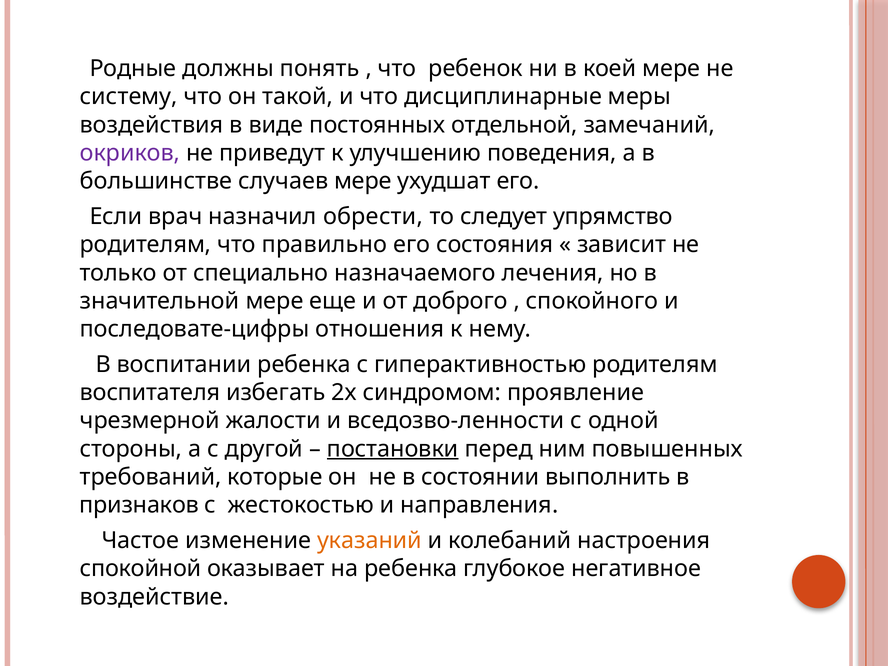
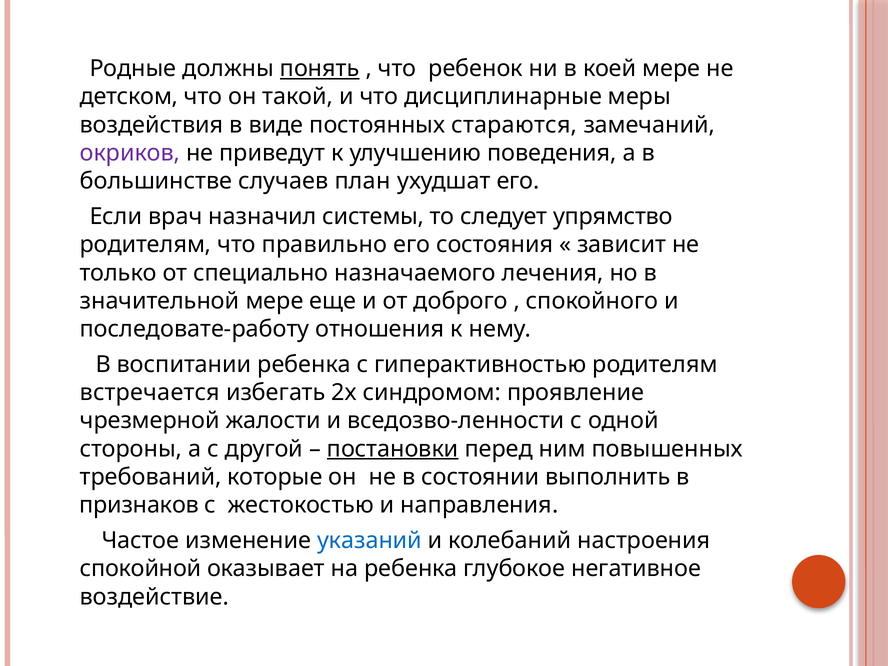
понять underline: none -> present
систему: систему -> детском
отдельной: отдельной -> стараются
случаев мере: мере -> план
обрести: обрести -> системы
последовате-цифры: последовате-цифры -> последовате-работу
воспитателя: воспитателя -> встречается
указаний colour: orange -> blue
